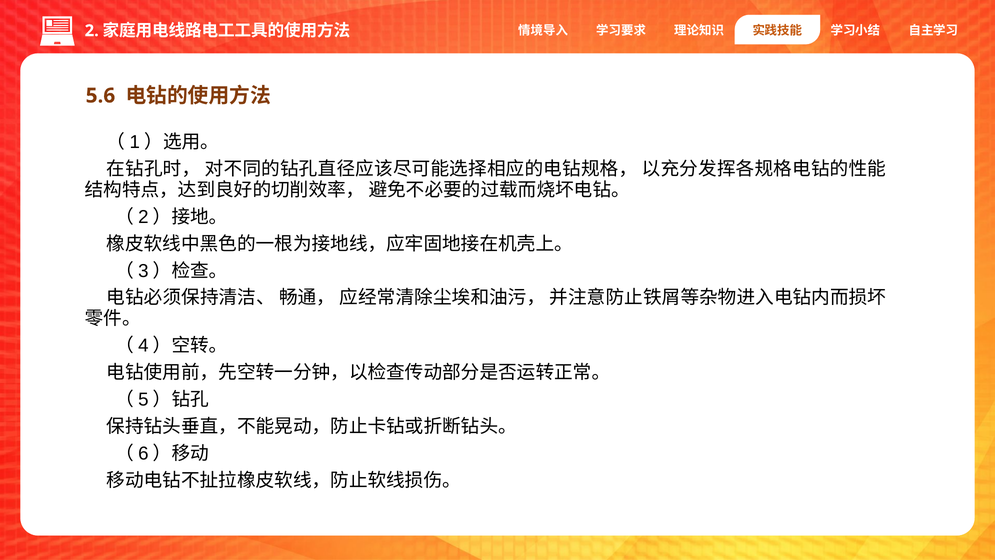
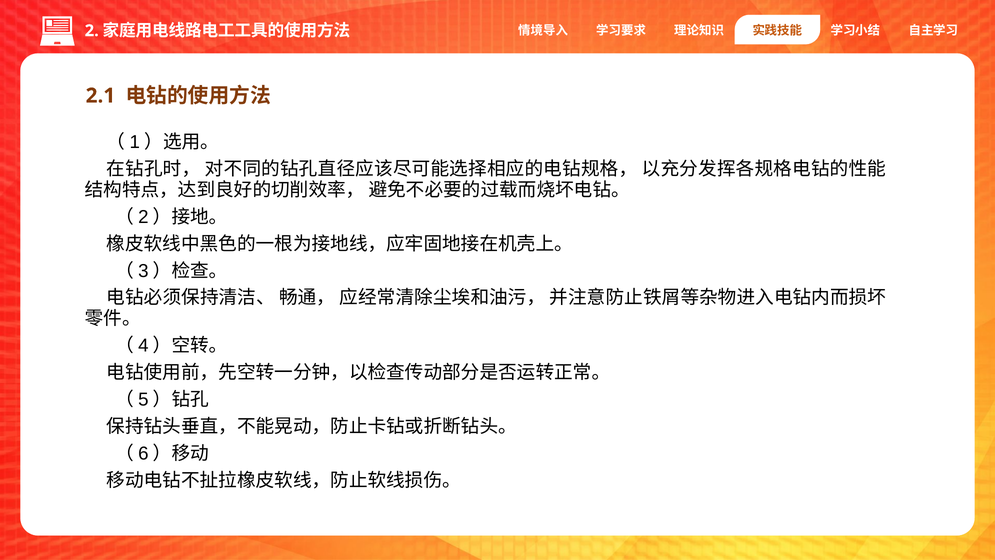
5.6: 5.6 -> 2.1
